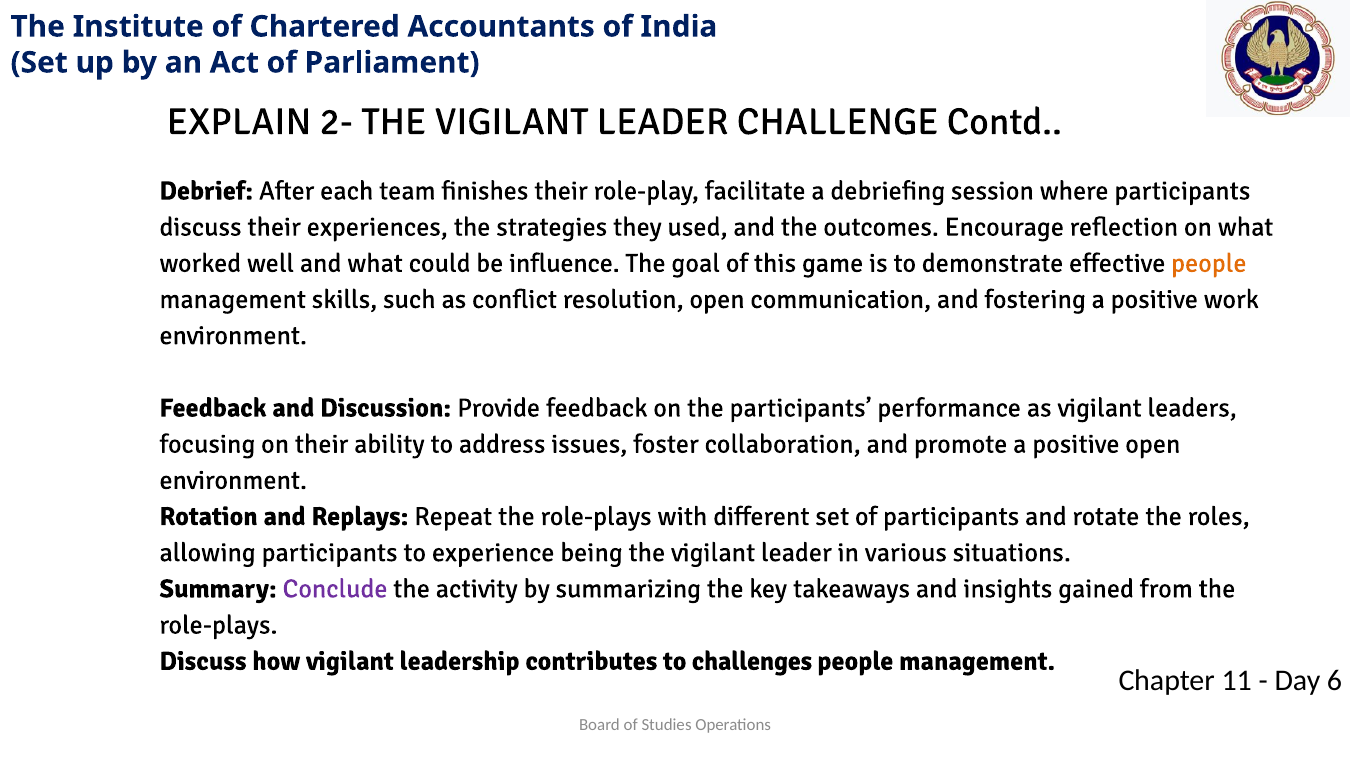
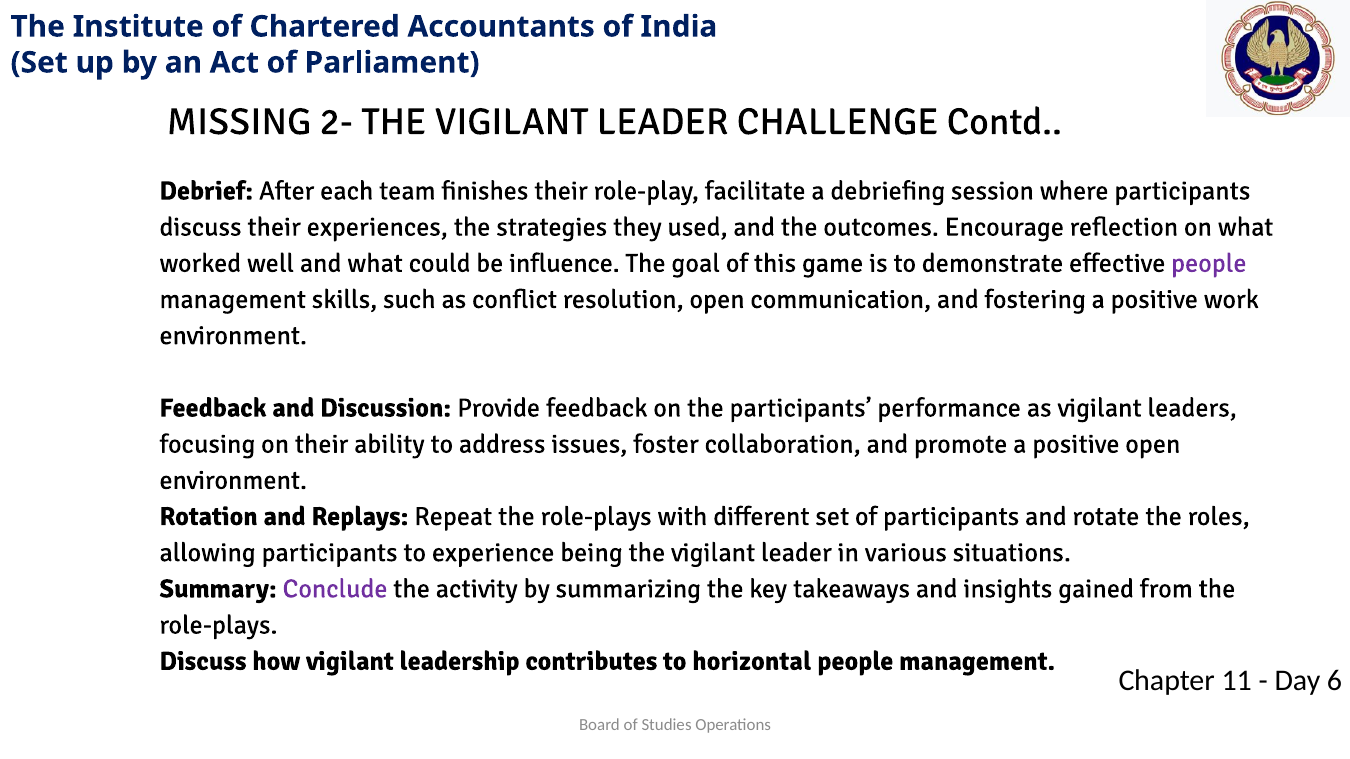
EXPLAIN: EXPLAIN -> MISSING
people at (1209, 263) colour: orange -> purple
challenges: challenges -> horizontal
